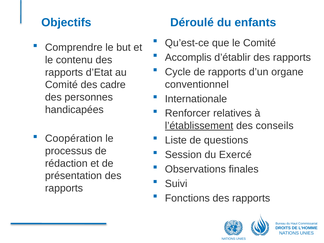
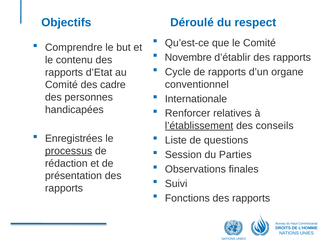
enfants: enfants -> respect
Accomplis: Accomplis -> Novembre
Coopération: Coopération -> Enregistrées
processus underline: none -> present
Exercé: Exercé -> Parties
